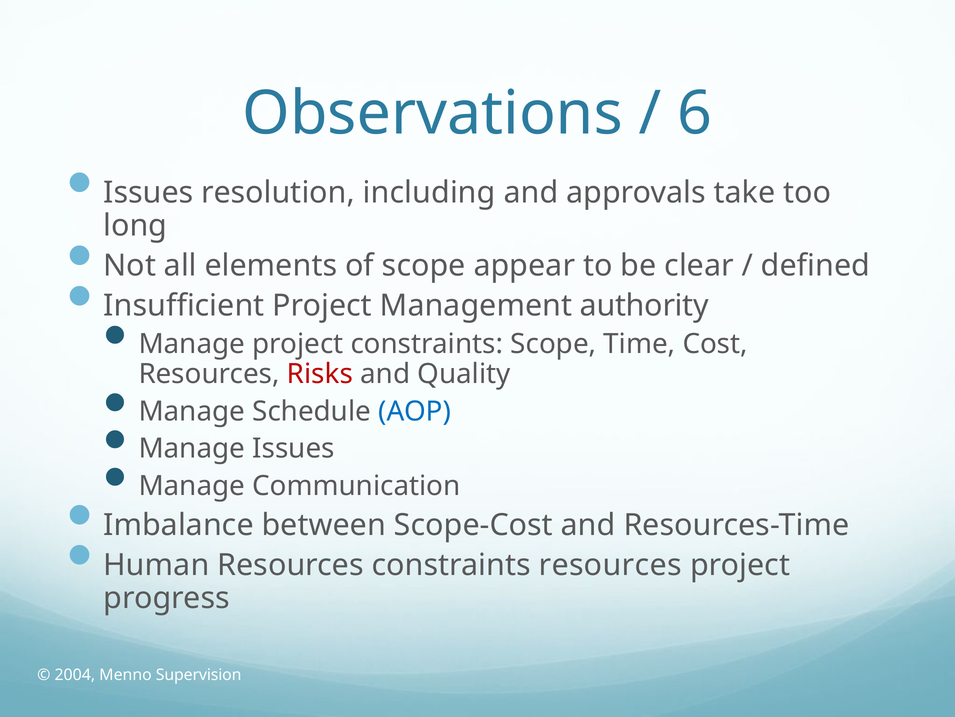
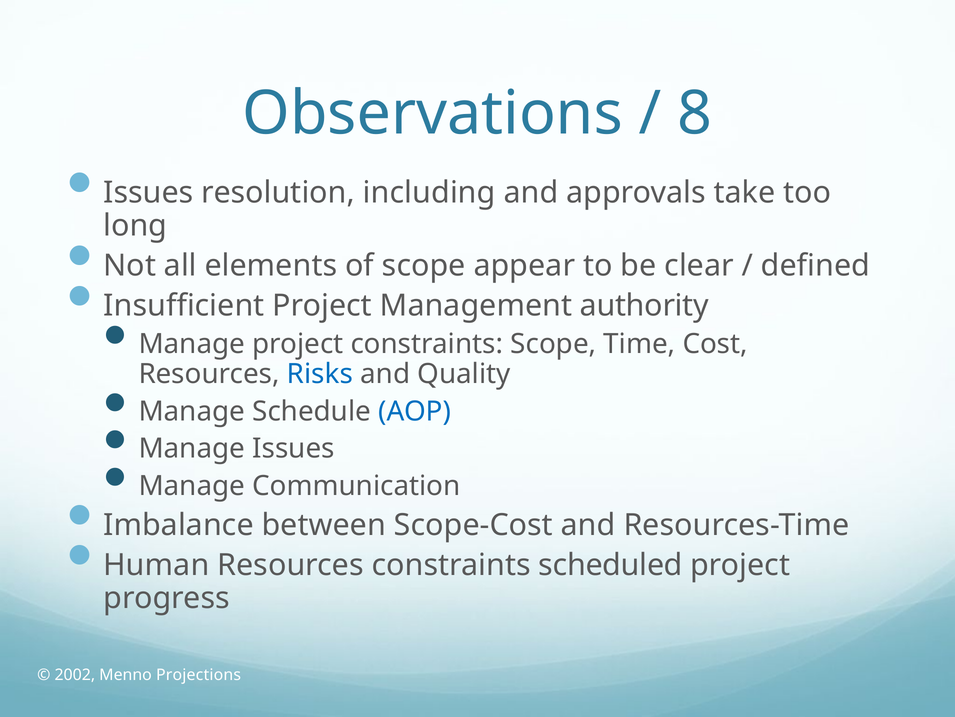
6: 6 -> 8
Risks colour: red -> blue
constraints resources: resources -> scheduled
2004: 2004 -> 2002
Supervision: Supervision -> Projections
